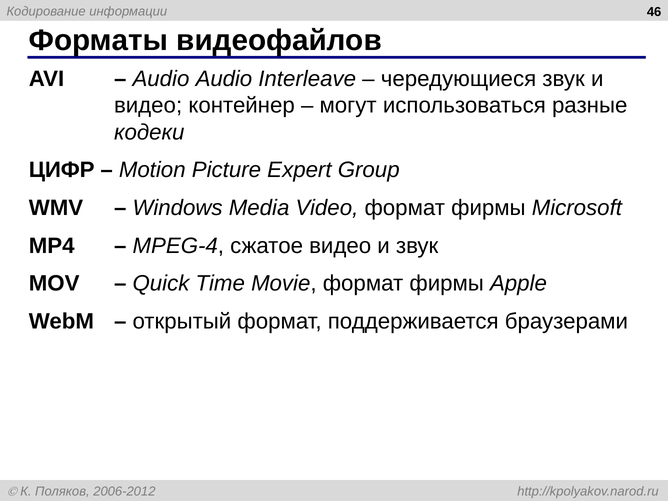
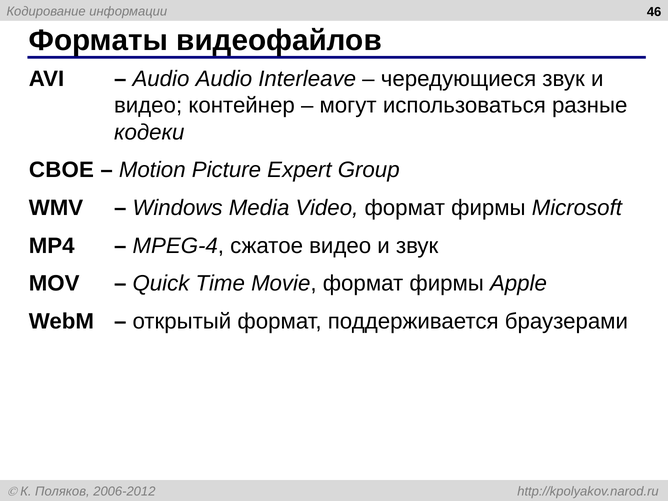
ЦИФР: ЦИФР -> СВОЕ
